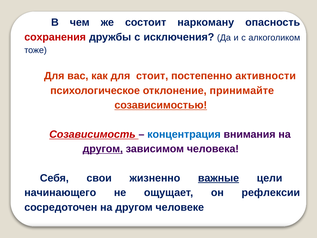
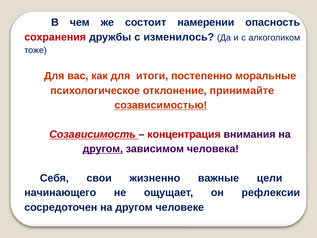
наркоману: наркоману -> намерении
исключения: исключения -> изменилось
стоит: стоит -> итоги
активности: активности -> моральные
концентрация colour: blue -> red
важные underline: present -> none
